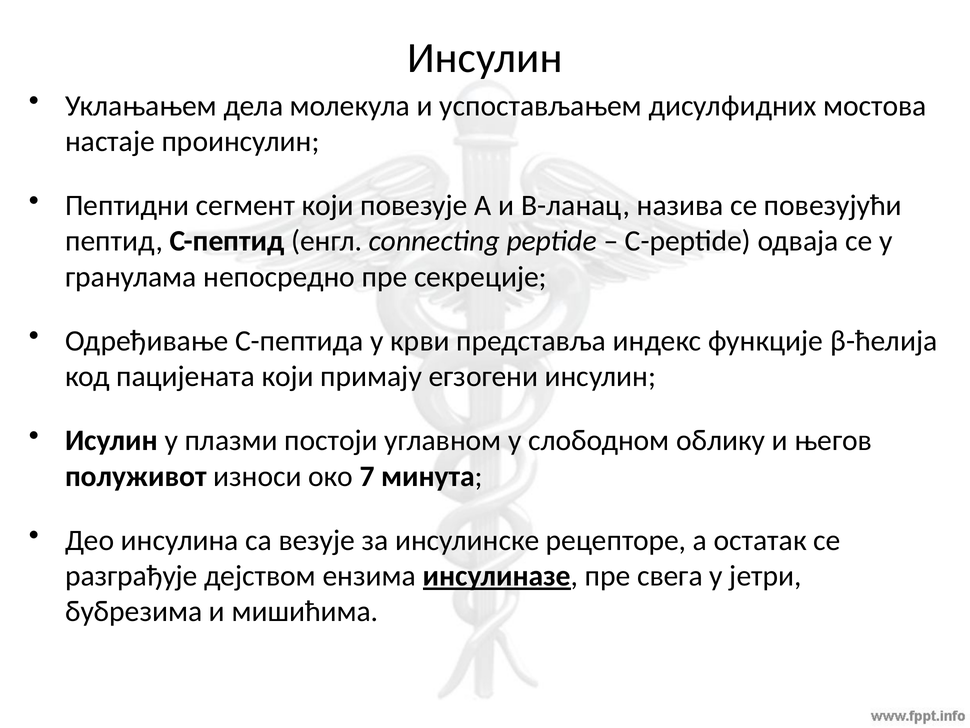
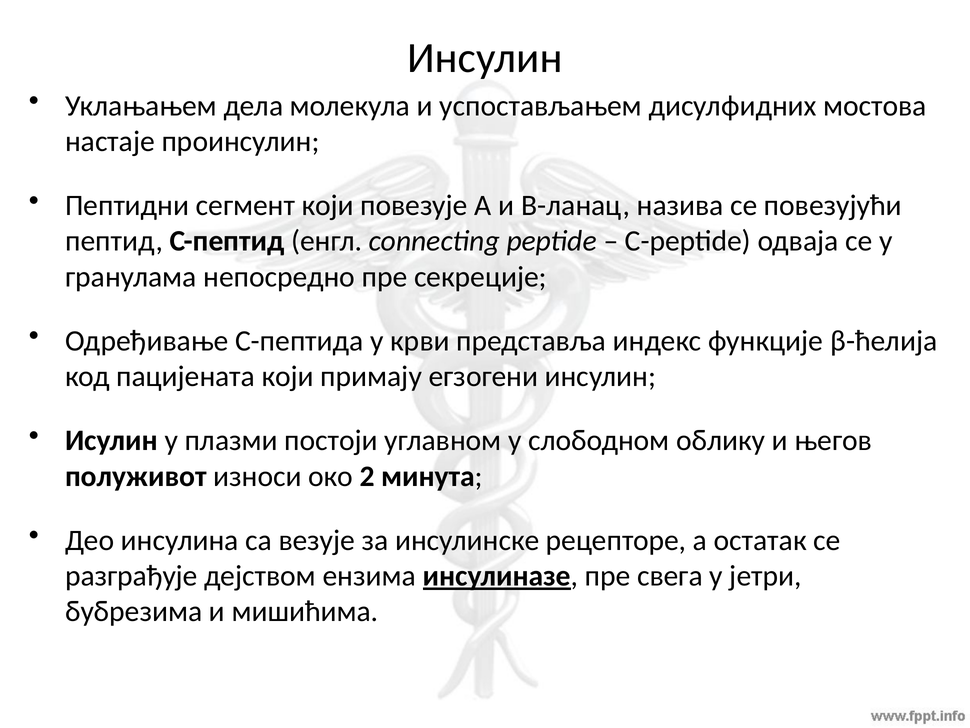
7: 7 -> 2
